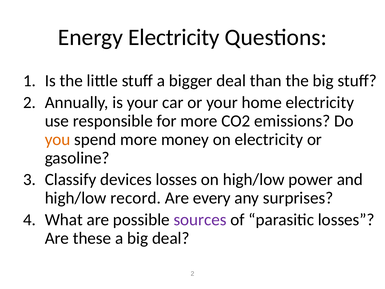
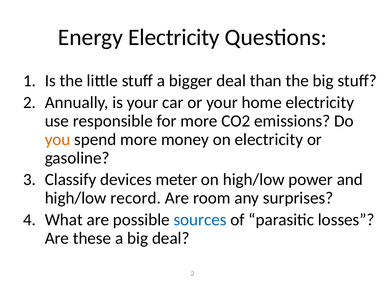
devices losses: losses -> meter
every: every -> room
sources colour: purple -> blue
